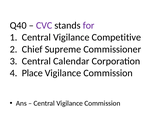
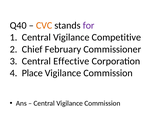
CVC colour: purple -> orange
Supreme: Supreme -> February
Calendar: Calendar -> Effective
